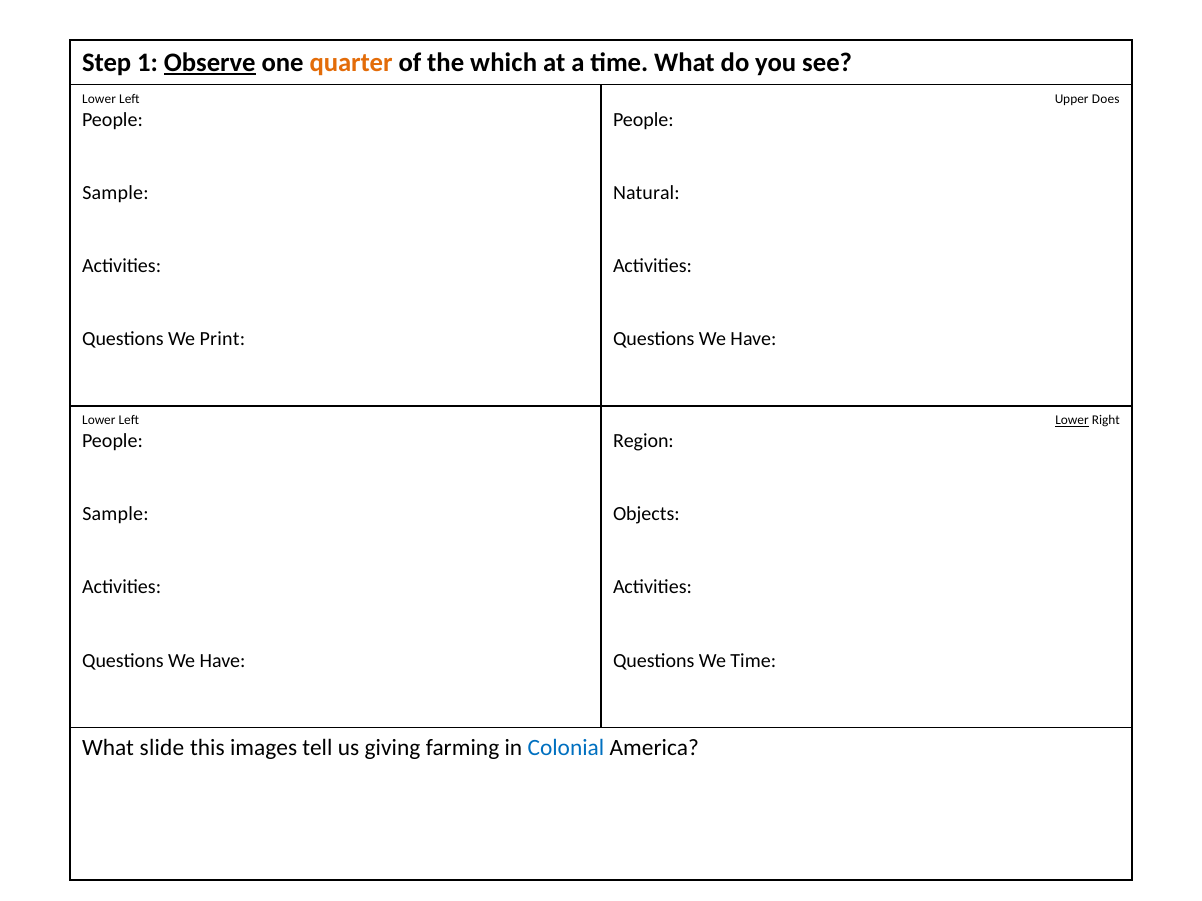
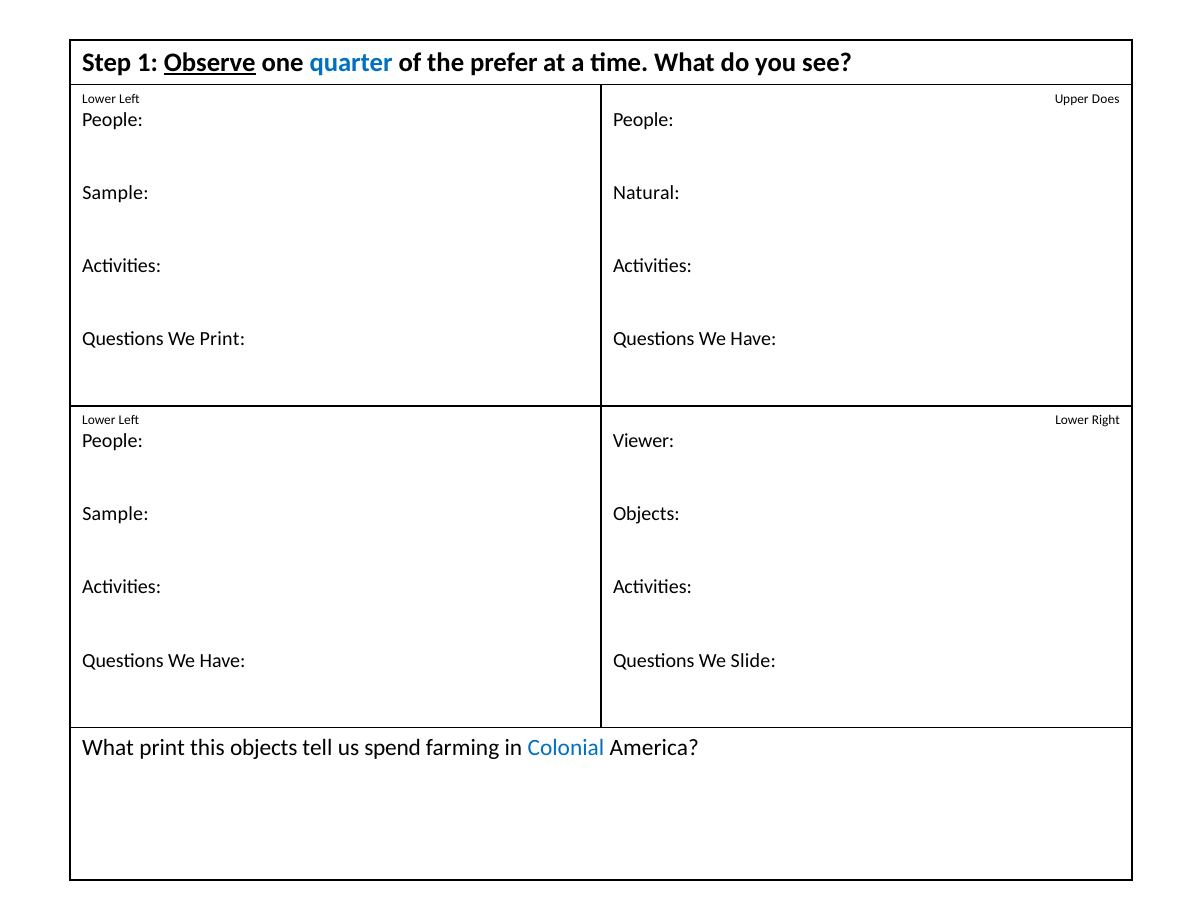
quarter colour: orange -> blue
which: which -> prefer
Lower at (1072, 421) underline: present -> none
Region: Region -> Viewer
We Time: Time -> Slide
What slide: slide -> print
this images: images -> objects
giving: giving -> spend
